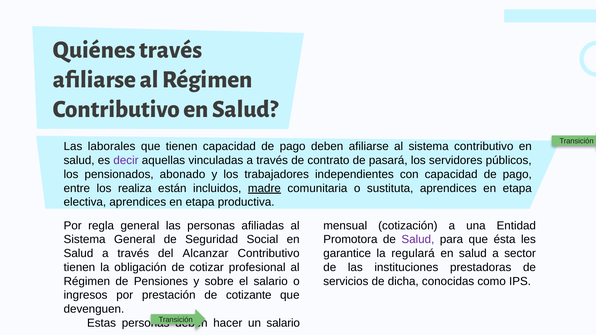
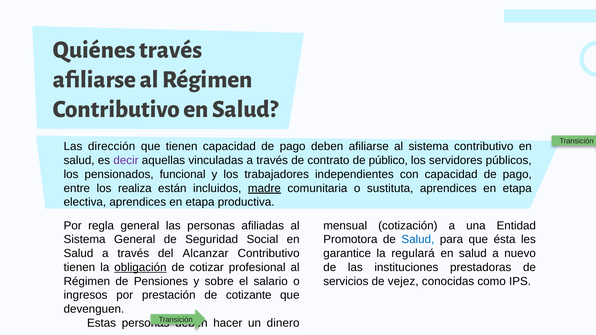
laborales: laborales -> dirección
pasará: pasará -> público
abonado: abonado -> funcional
Salud at (418, 240) colour: purple -> blue
sector: sector -> nuevo
obligación underline: none -> present
dicha: dicha -> vejez
un salario: salario -> dinero
